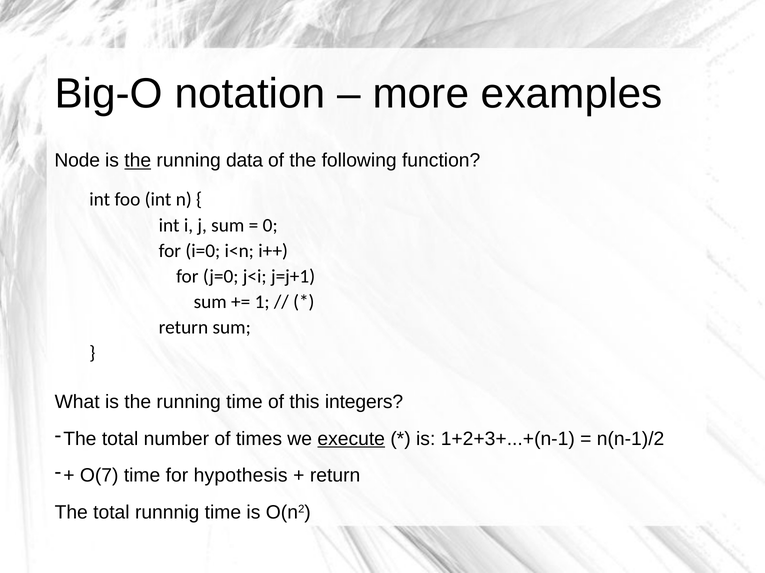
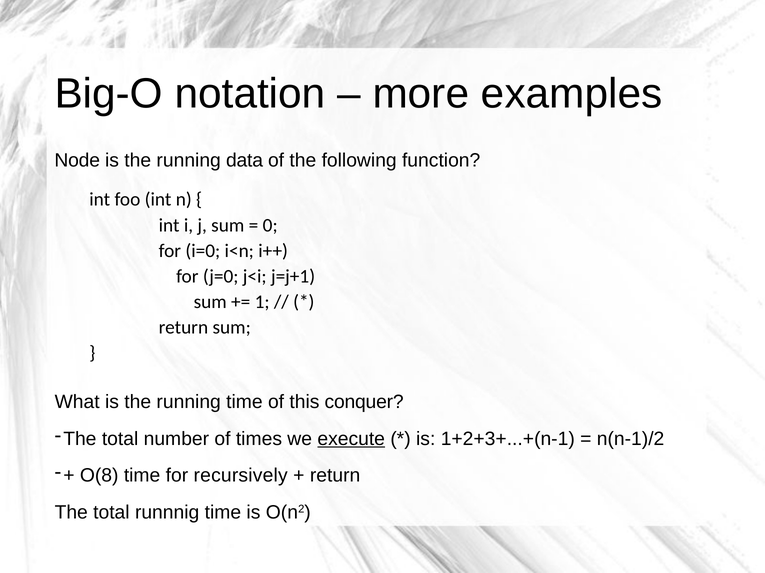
the at (138, 161) underline: present -> none
integers: integers -> conquer
O(7: O(7 -> O(8
hypothesis: hypothesis -> recursively
